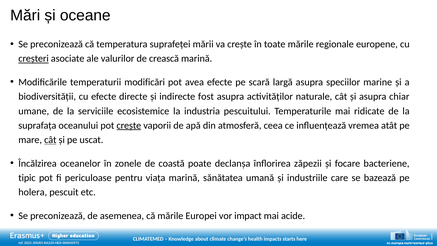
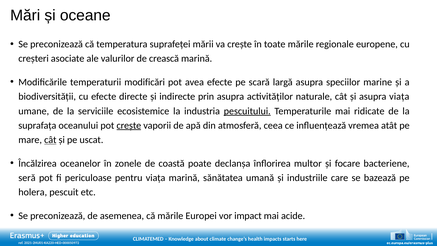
creșteri underline: present -> none
fost: fost -> prin
asupra chiar: chiar -> viața
pescuitului underline: none -> present
zăpezii: zăpezii -> multor
tipic: tipic -> seră
